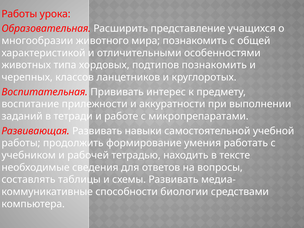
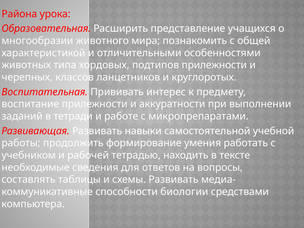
Работы at (19, 14): Работы -> Района
подтипов познакомить: познакомить -> прилежности
